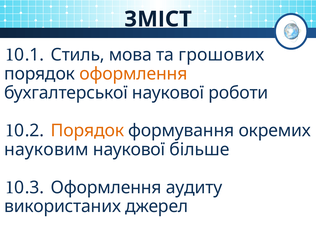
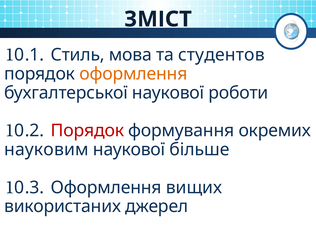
грошових: грошових -> студентов
Порядок at (87, 131) colour: orange -> red
аудиту: аудиту -> вищих
